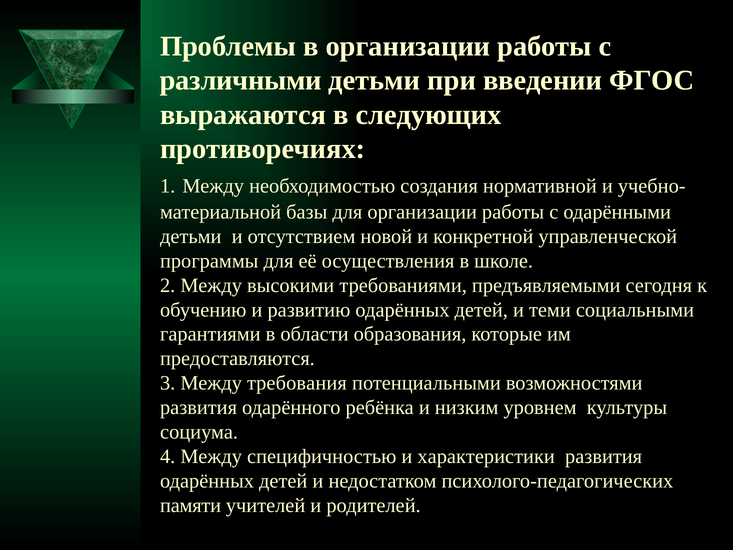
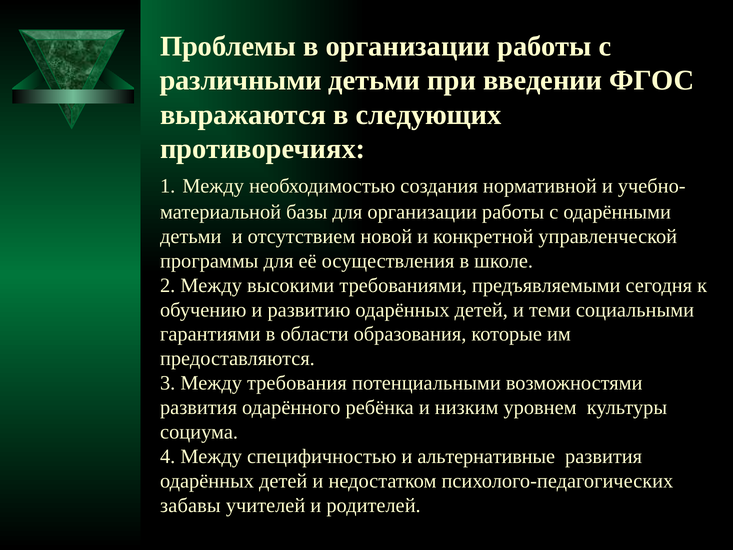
характеристики: характеристики -> альтернативные
памяти: памяти -> забавы
